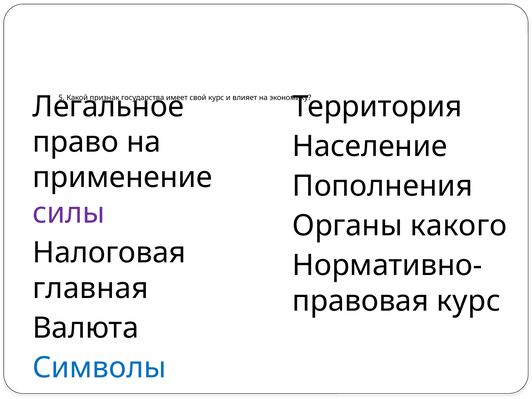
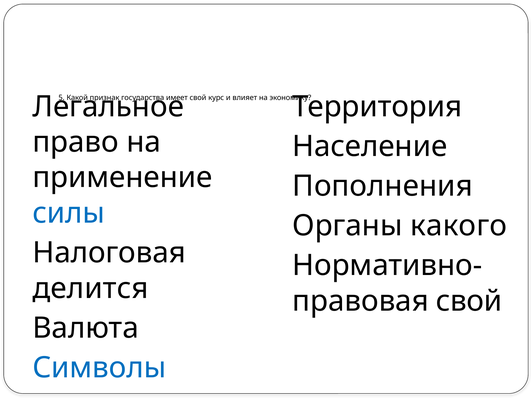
силы colour: purple -> blue
главная: главная -> делится
курс at (469, 301): курс -> свой
